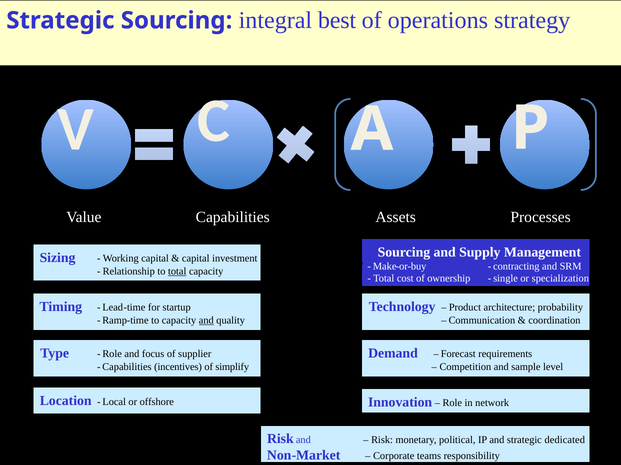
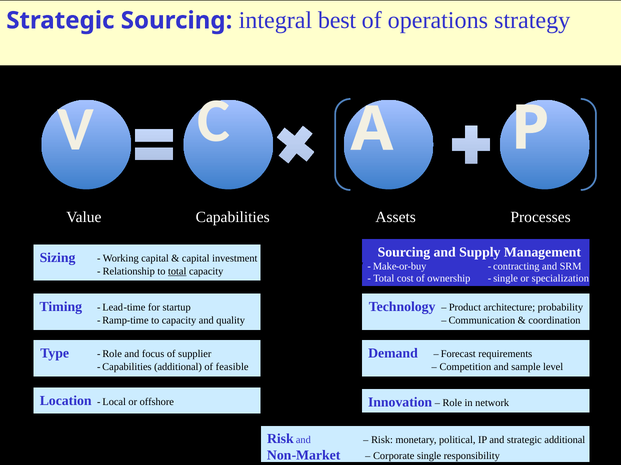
and at (206, 321) underline: present -> none
Capabilities incentives: incentives -> additional
simplify: simplify -> feasible
strategic dedicated: dedicated -> additional
Corporate teams: teams -> single
